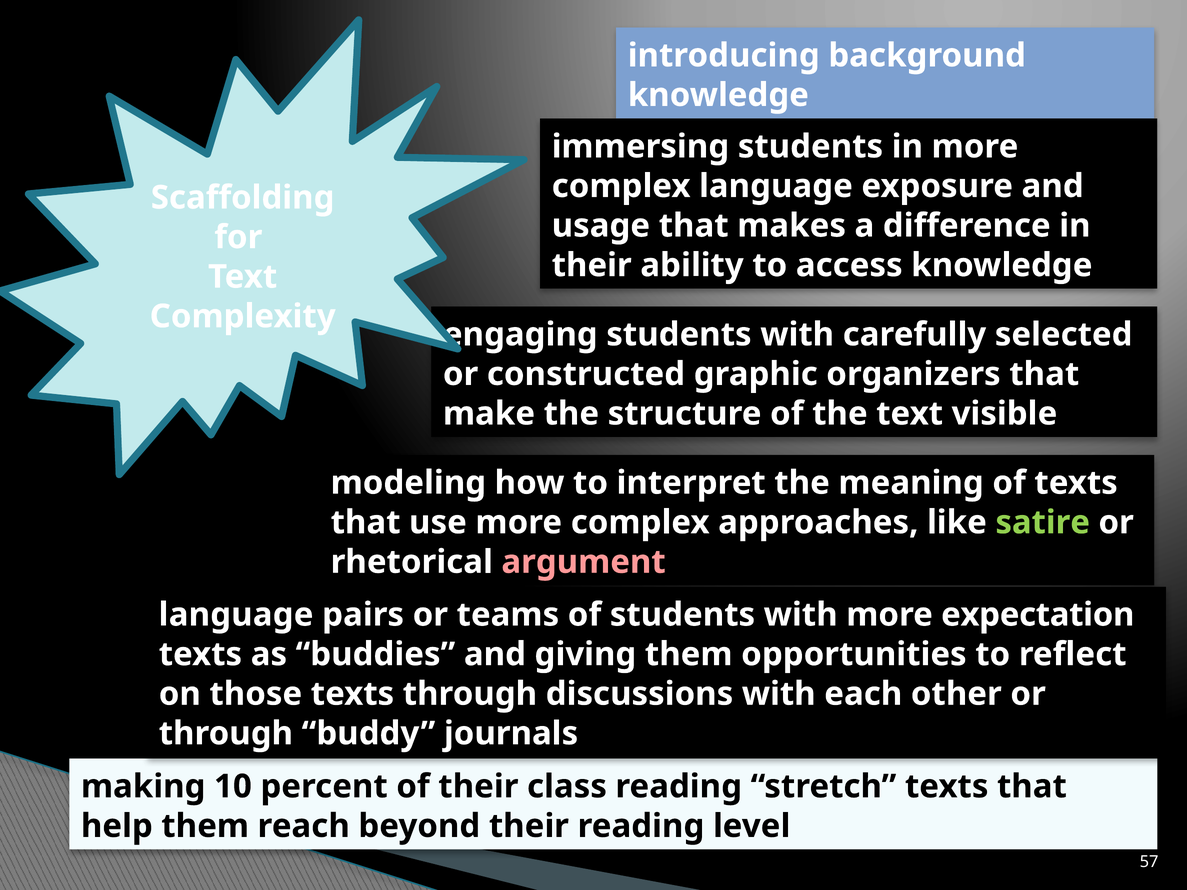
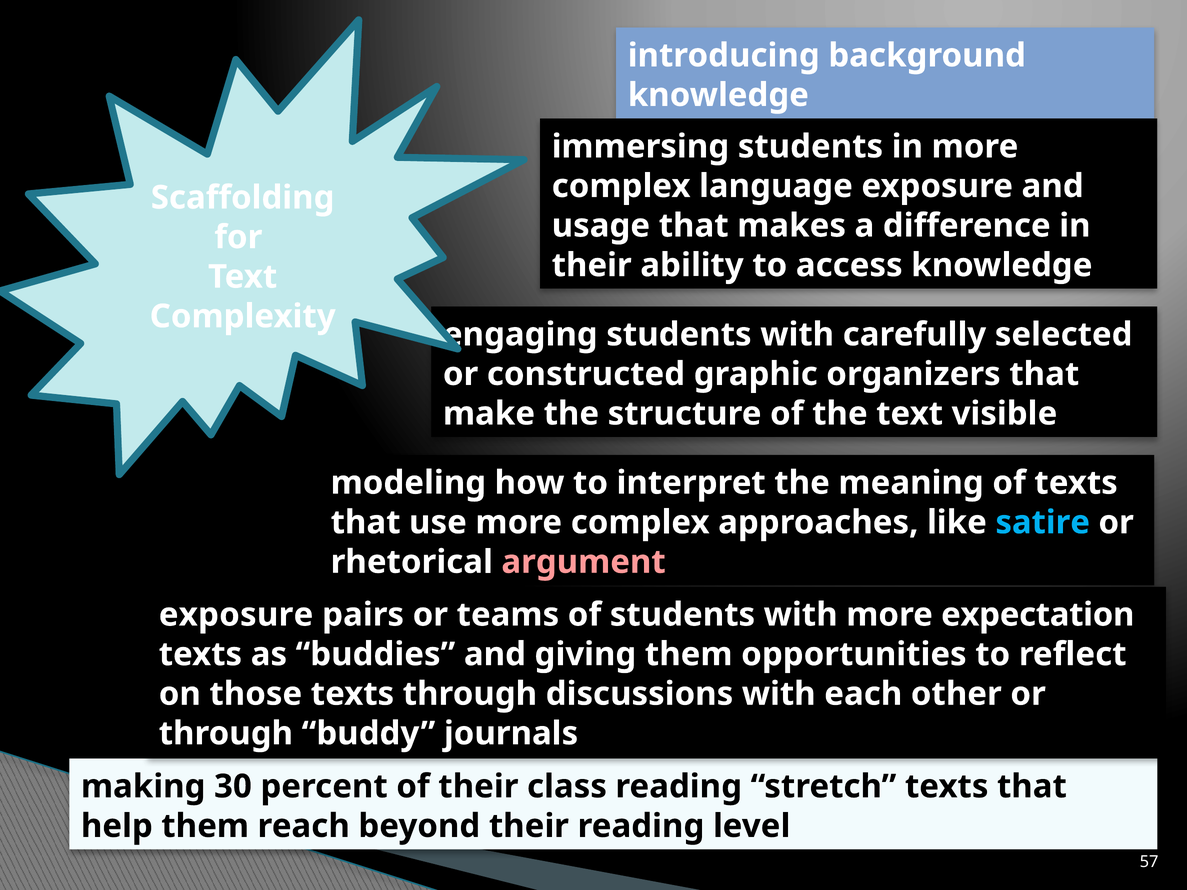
satire colour: light green -> light blue
language at (236, 615): language -> exposure
10: 10 -> 30
